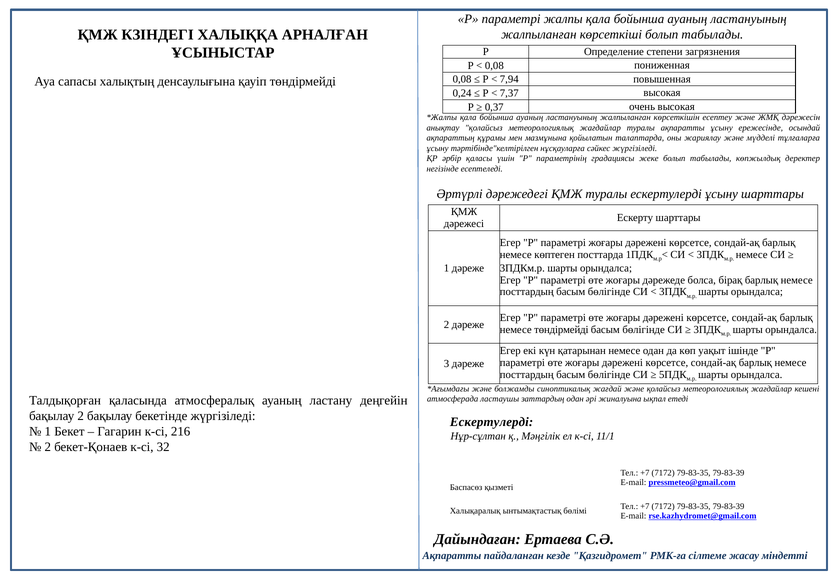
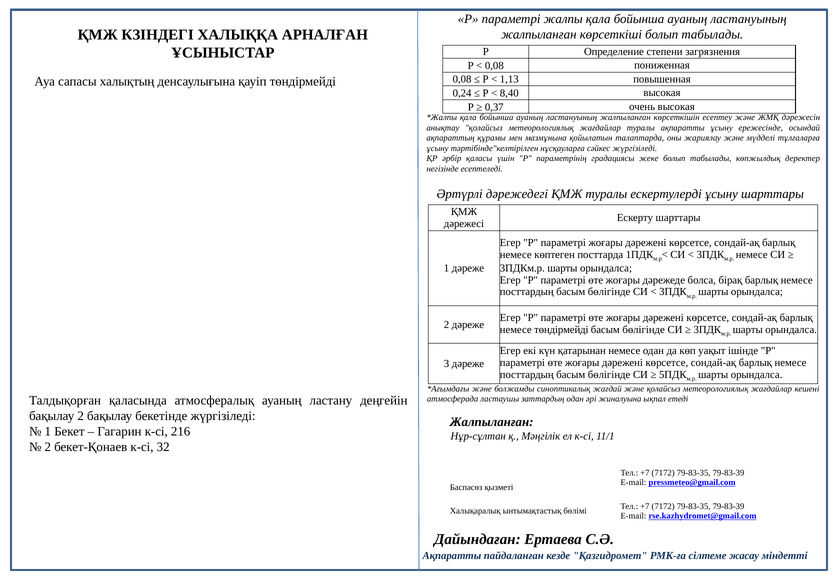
7,94: 7,94 -> 1,13
7,37: 7,37 -> 8,40
Ескертулерді at (492, 422): Ескертулерді -> Жалпыланған
